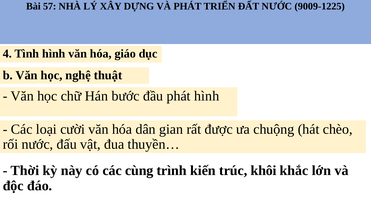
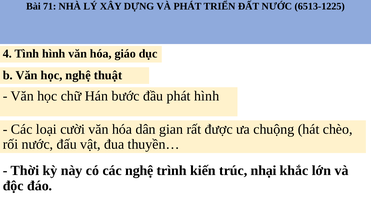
57: 57 -> 71
9009-1225: 9009-1225 -> 6513-1225
các cùng: cùng -> nghệ
khôi: khôi -> nhại
